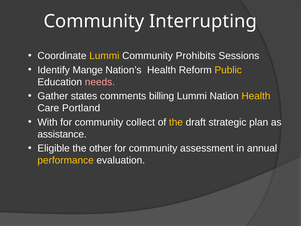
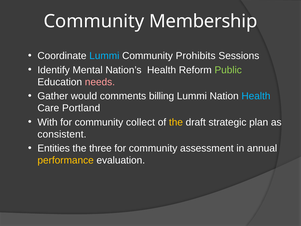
Interrupting: Interrupting -> Membership
Lummi at (104, 56) colour: yellow -> light blue
Mange: Mange -> Mental
Public colour: yellow -> light green
states: states -> would
Health at (256, 96) colour: yellow -> light blue
assistance: assistance -> consistent
Eligible: Eligible -> Entities
other: other -> three
